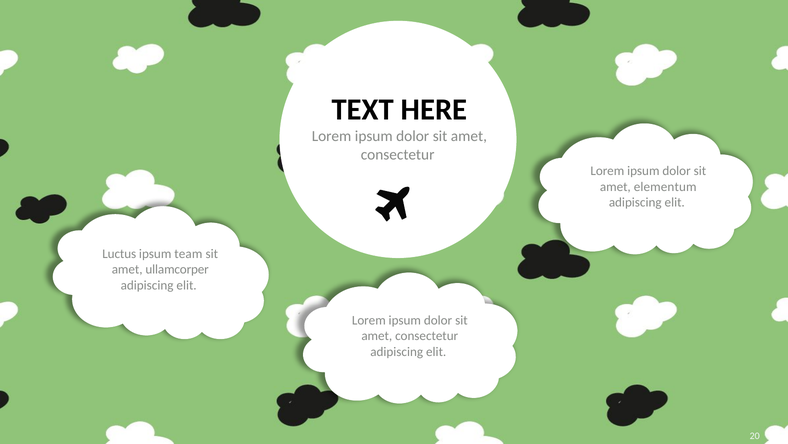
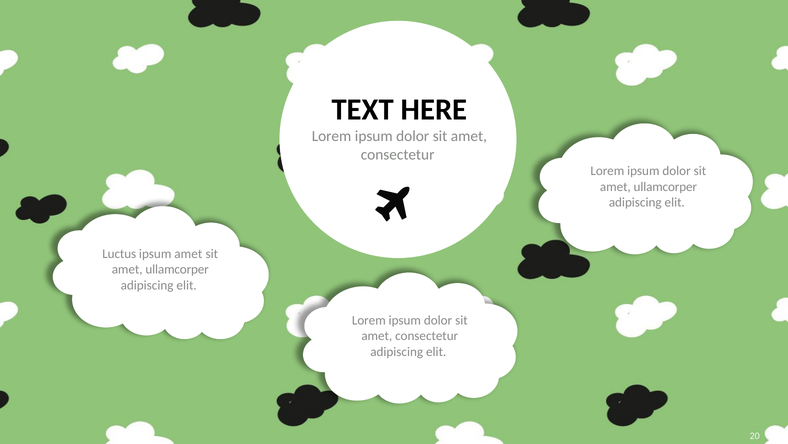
elementum at (665, 186): elementum -> ullamcorper
ipsum team: team -> amet
